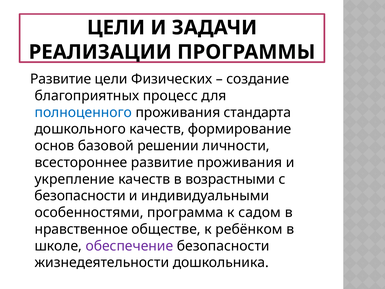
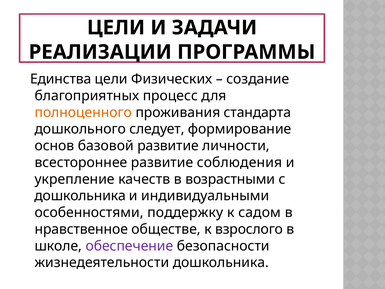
Развитие at (61, 79): Развитие -> Единства
полноценного colour: blue -> orange
дошкольного качеств: качеств -> следует
базовой решении: решении -> развитие
развитие проживания: проживания -> соблюдения
безопасности at (80, 196): безопасности -> дошкольника
программа: программа -> поддержку
ребёнком: ребёнком -> взрослого
